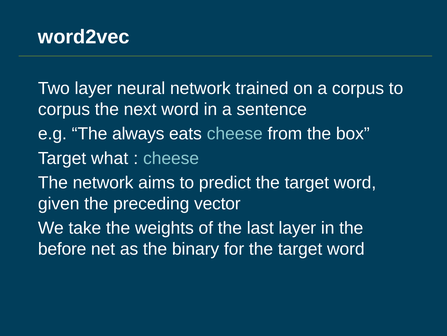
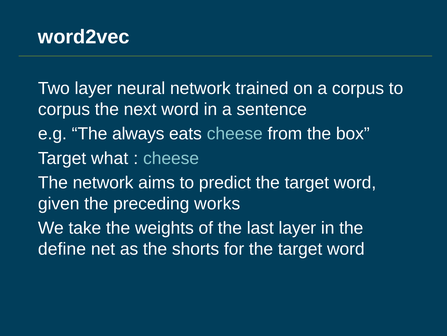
vector: vector -> works
before: before -> define
binary: binary -> shorts
